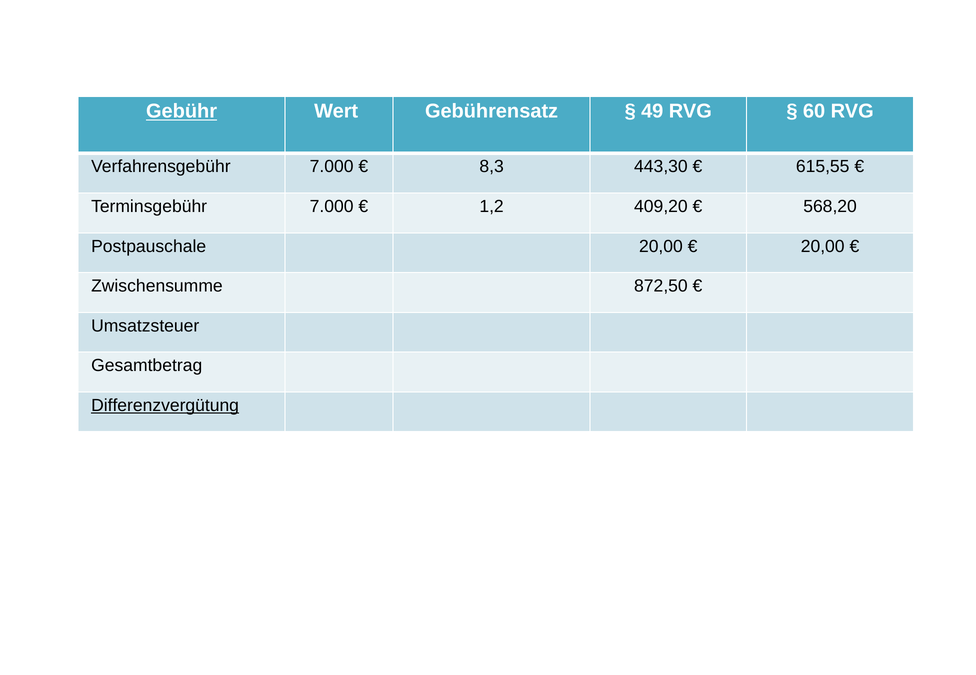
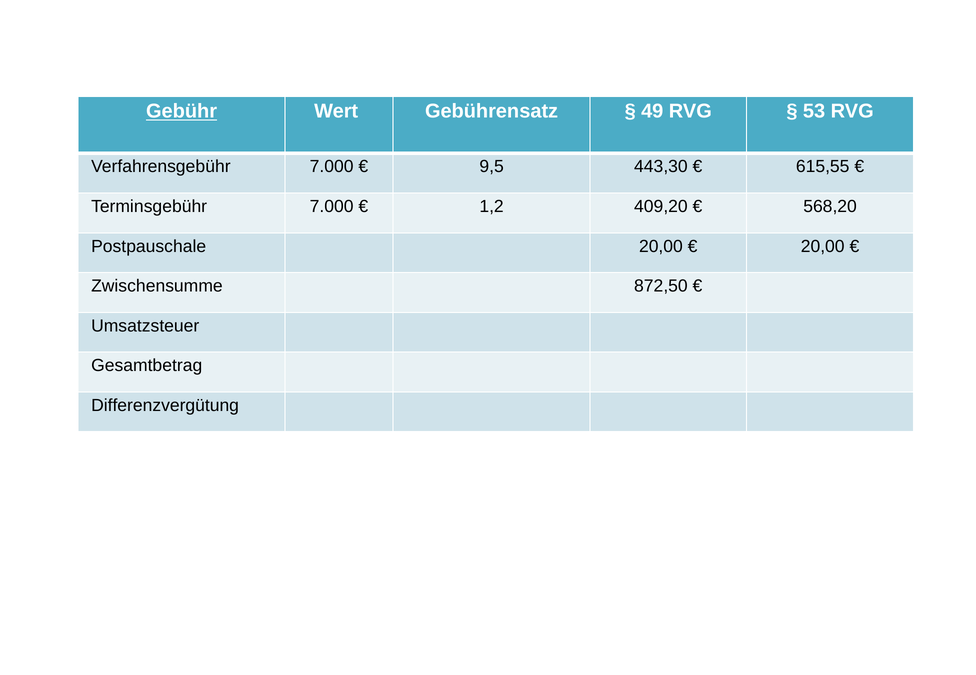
60: 60 -> 53
8,3: 8,3 -> 9,5
Differenzvergütung underline: present -> none
